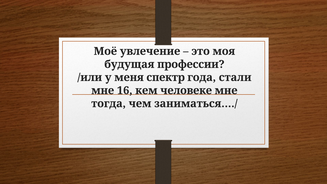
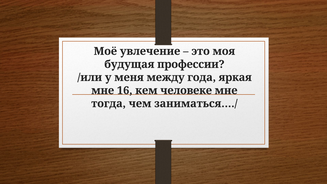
спектр: спектр -> между
стали: стали -> яркая
